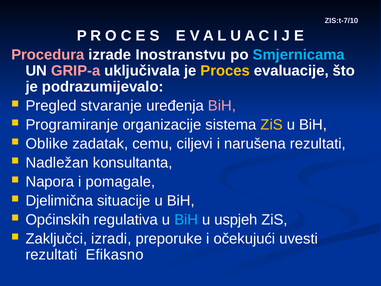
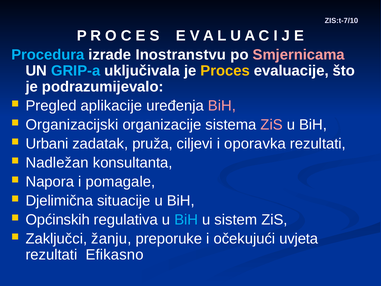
Procedura colour: pink -> light blue
Smjernicama colour: light blue -> pink
GRIP-a colour: pink -> light blue
stvaranje: stvaranje -> aplikacije
Programiranje: Programiranje -> Organizacijski
ZiS at (272, 125) colour: yellow -> pink
Oblike: Oblike -> Urbani
cemu: cemu -> pruža
narušena: narušena -> oporavka
uspjeh: uspjeh -> sistem
izradi: izradi -> žanju
uvesti: uvesti -> uvjeta
